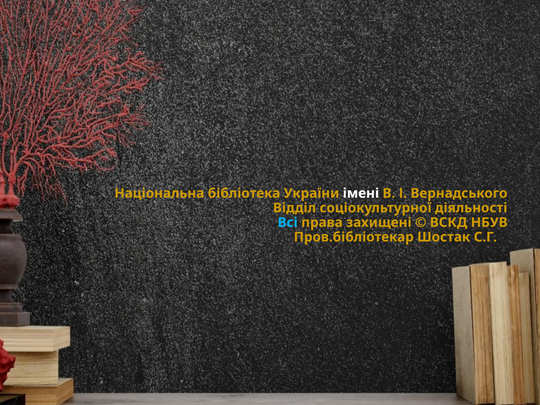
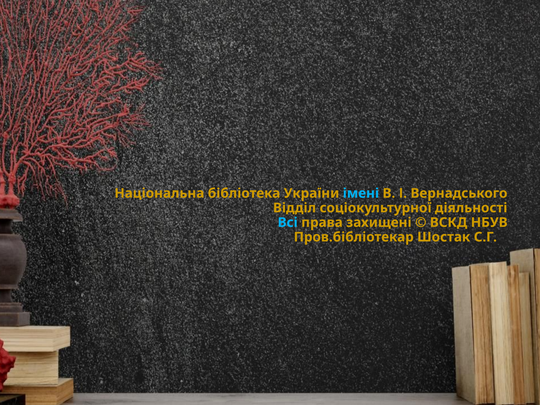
імені colour: white -> light blue
